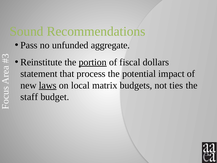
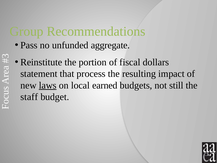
Sound: Sound -> Group
portion underline: present -> none
potential: potential -> resulting
matrix: matrix -> earned
ties: ties -> still
